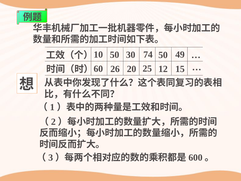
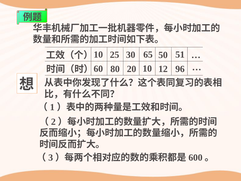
10 50: 50 -> 25
74: 74 -> 65
49: 49 -> 51
26: 26 -> 80
20 25: 25 -> 10
15: 15 -> 96
